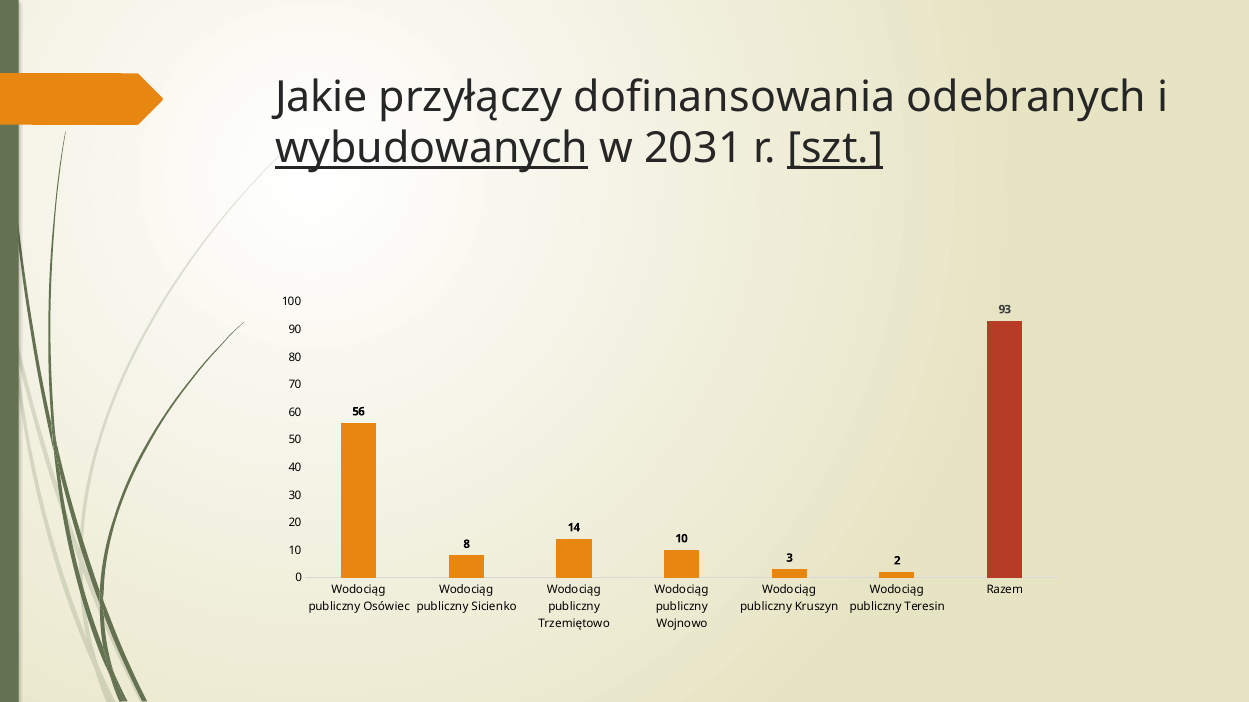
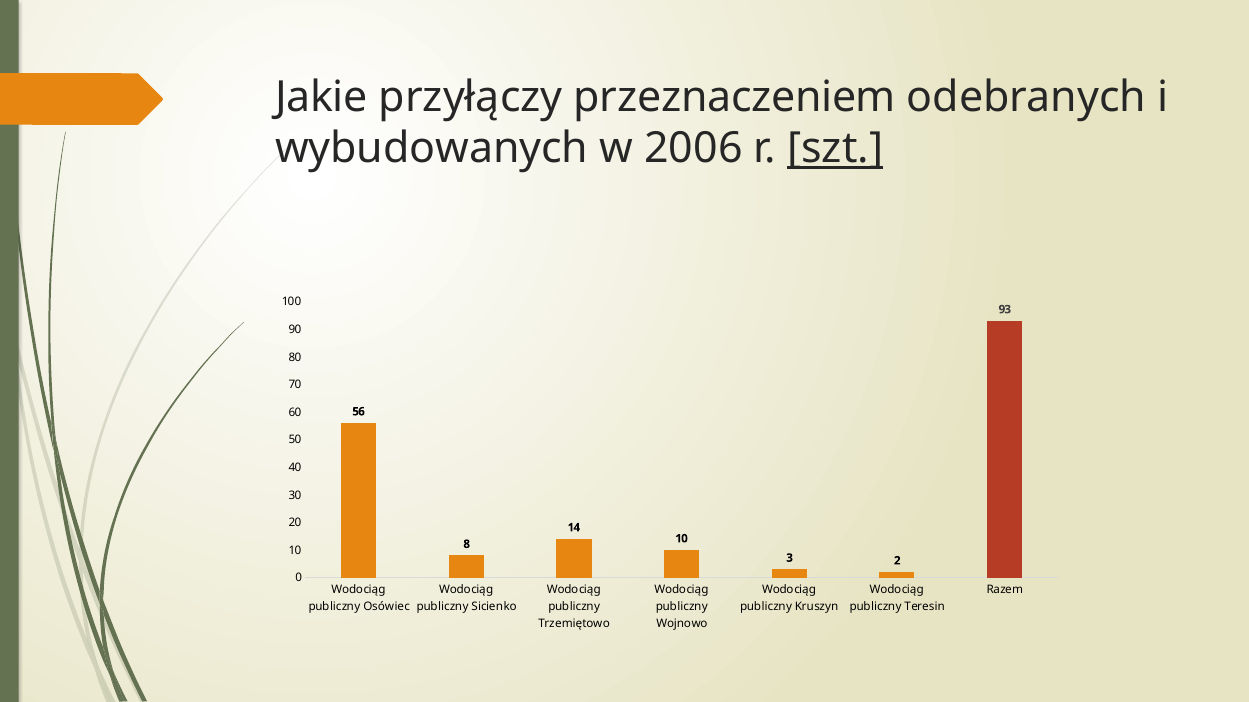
dofinansowania: dofinansowania -> przeznaczeniem
wybudowanych underline: present -> none
2031: 2031 -> 2006
